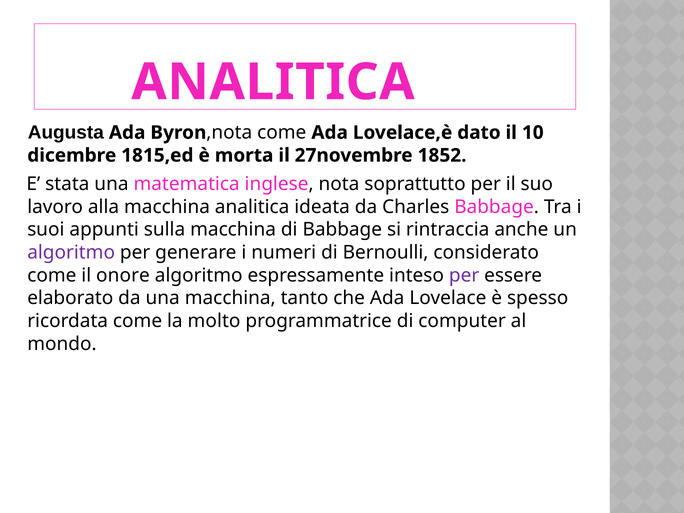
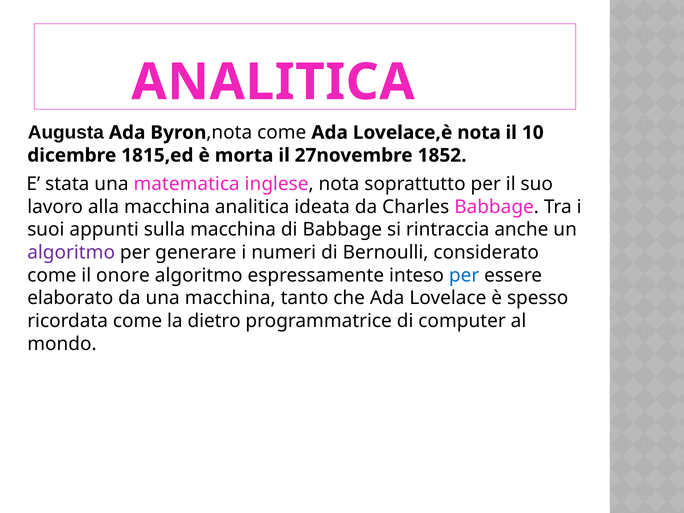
Lovelace,è dato: dato -> nota
per at (464, 275) colour: purple -> blue
molto: molto -> dietro
